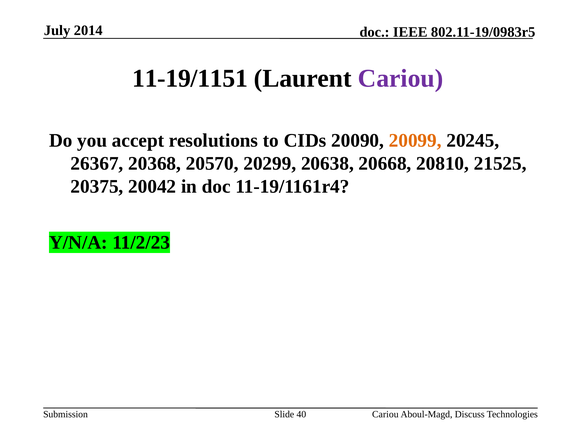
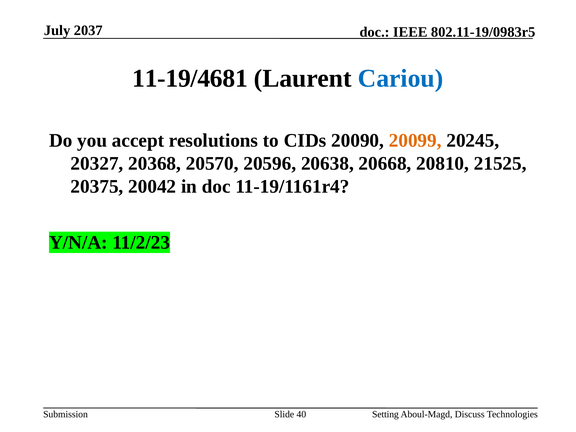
2014: 2014 -> 2037
11-19/1151: 11-19/1151 -> 11-19/4681
Cariou at (401, 79) colour: purple -> blue
26367: 26367 -> 20327
20299: 20299 -> 20596
Cariou at (385, 414): Cariou -> Setting
